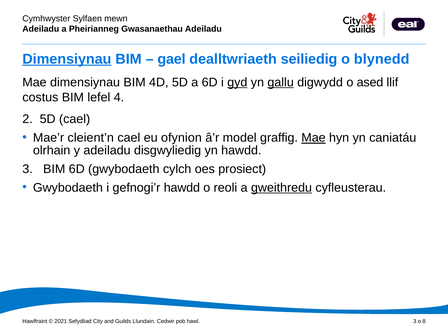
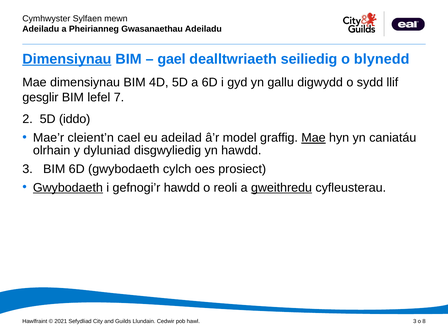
gyd underline: present -> none
gallu underline: present -> none
ased: ased -> sydd
costus: costus -> gesglir
4: 4 -> 7
5D cael: cael -> iddo
ofynion: ofynion -> adeilad
y adeiladu: adeiladu -> dyluniad
Gwybodaeth at (68, 188) underline: none -> present
